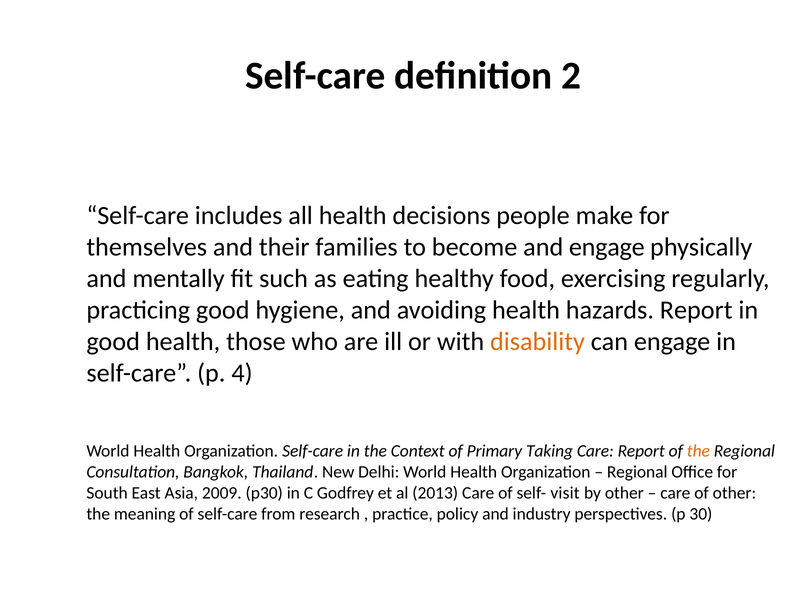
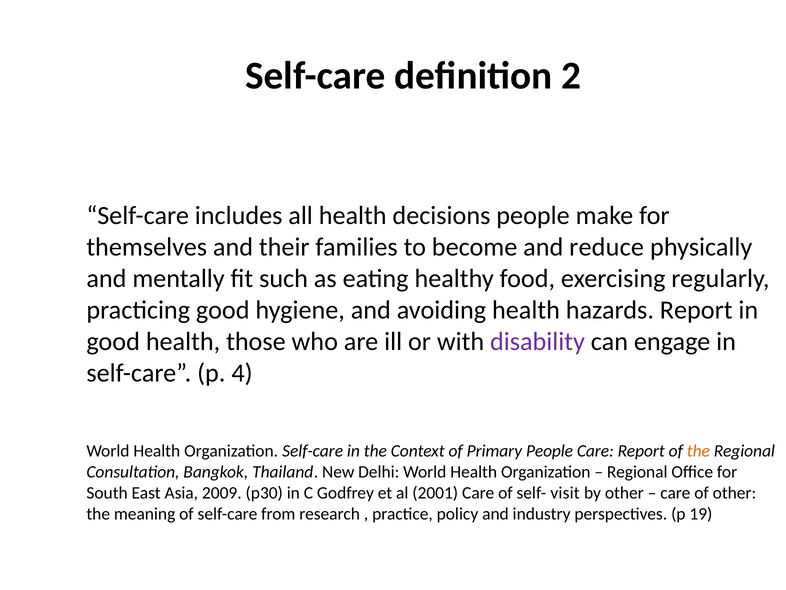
and engage: engage -> reduce
disability colour: orange -> purple
Primary Taking: Taking -> People
2013: 2013 -> 2001
30: 30 -> 19
